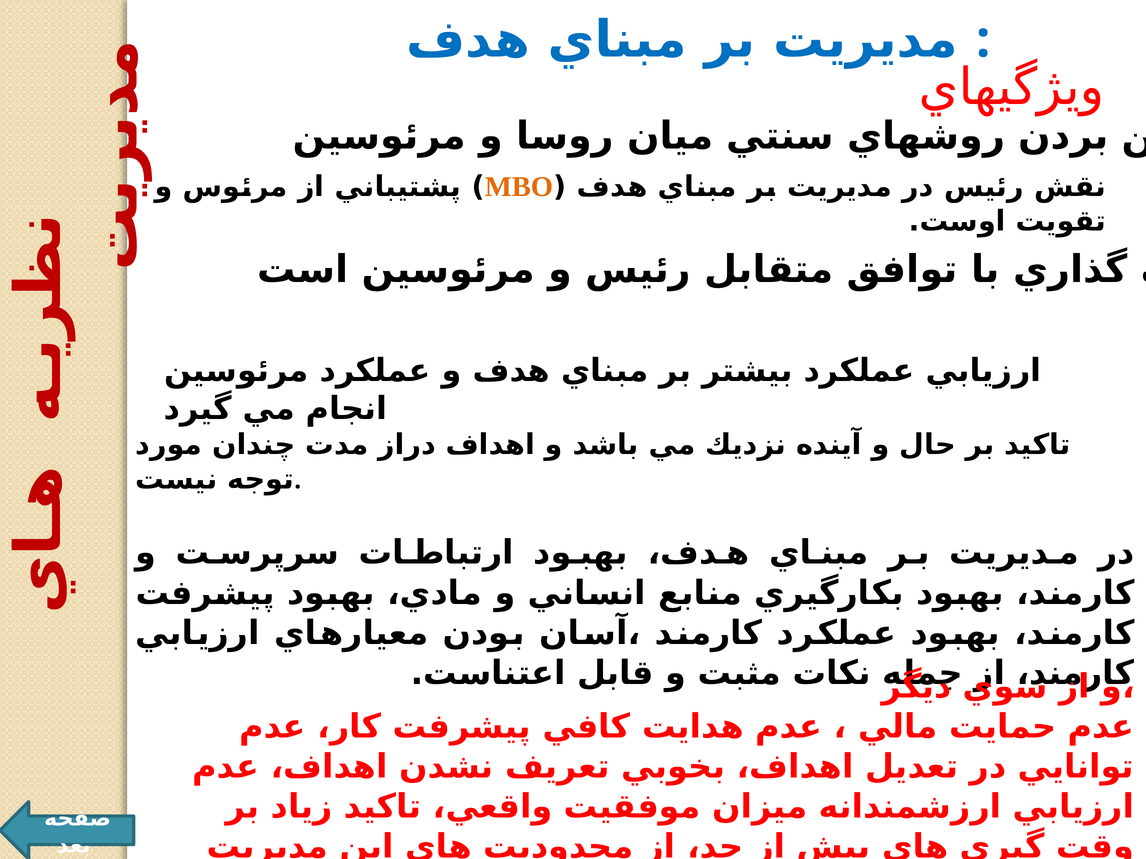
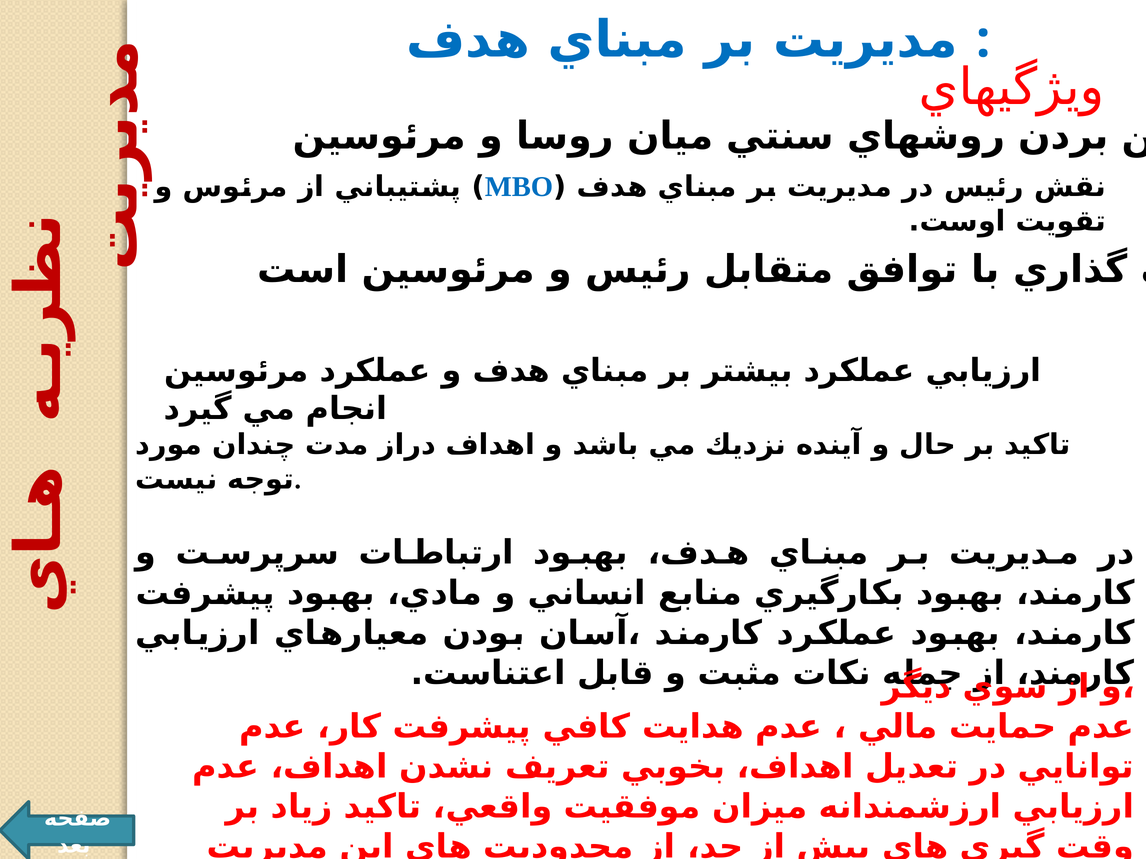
MBO colour: orange -> blue
